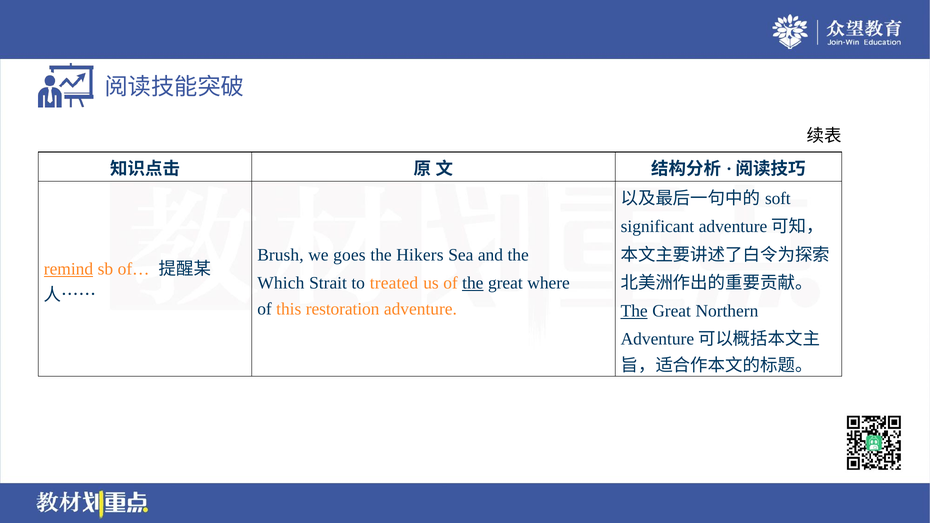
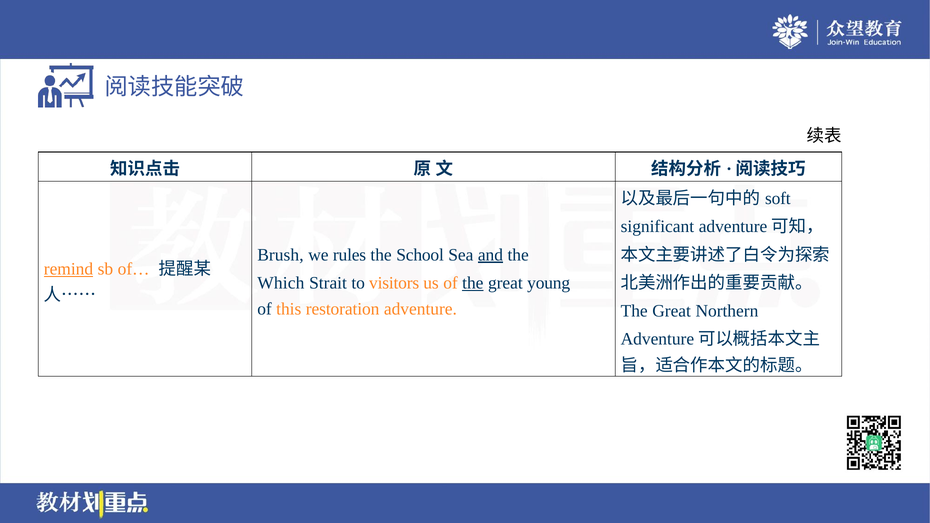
goes: goes -> rules
Hikers: Hikers -> School
and underline: none -> present
treated: treated -> visitors
where: where -> young
The at (634, 311) underline: present -> none
